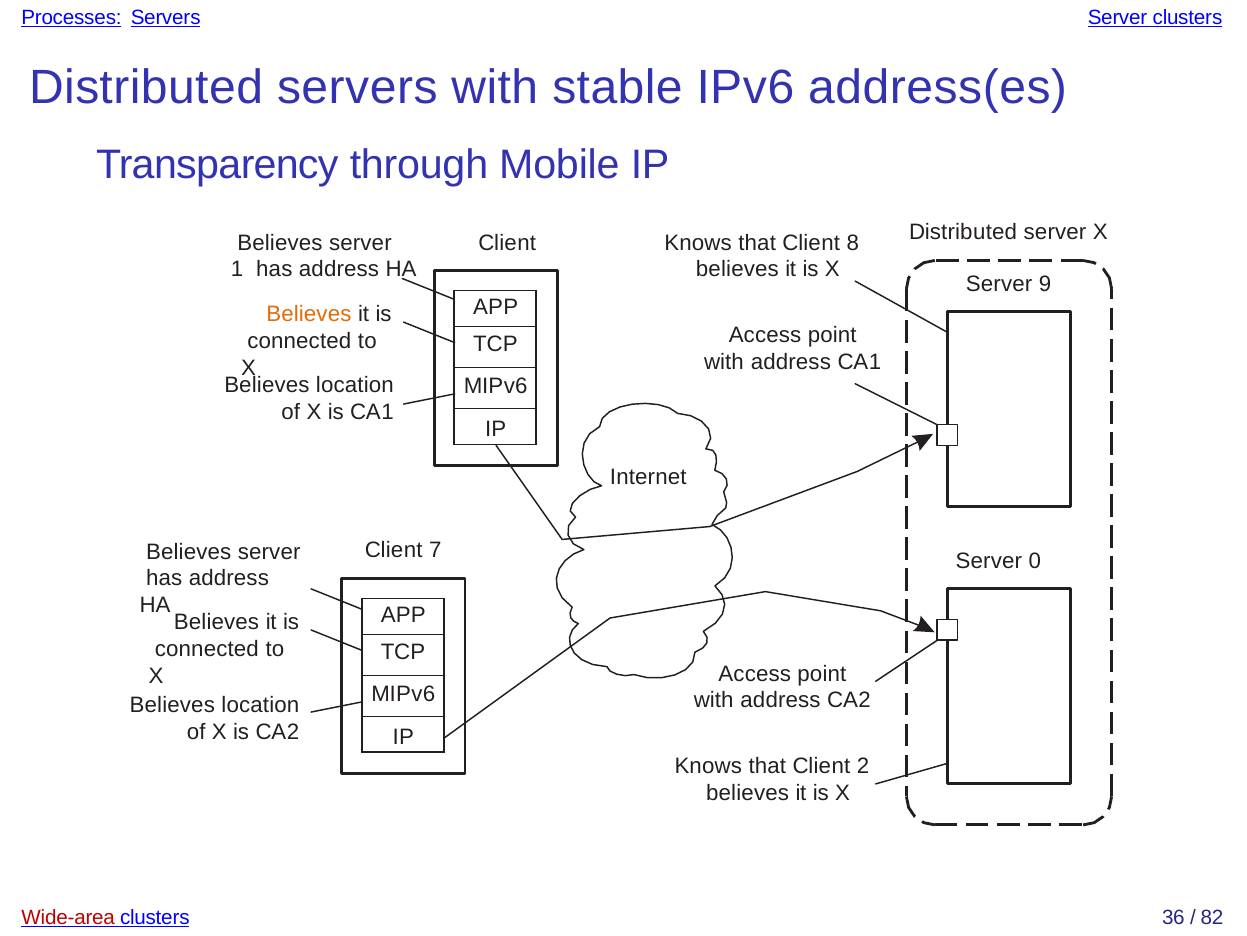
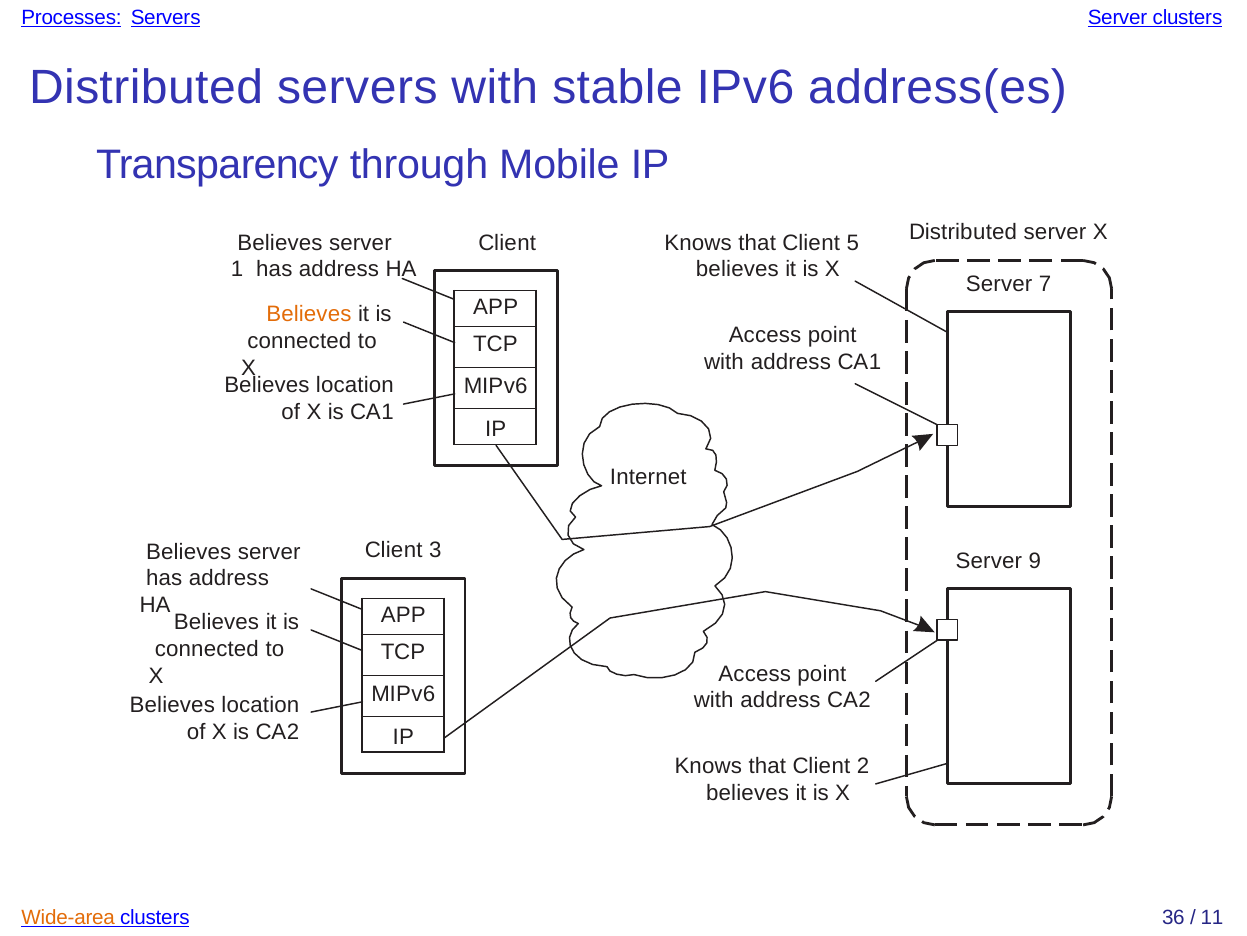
8: 8 -> 5
9: 9 -> 7
7: 7 -> 3
0: 0 -> 9
Wide-area colour: red -> orange
82: 82 -> 11
